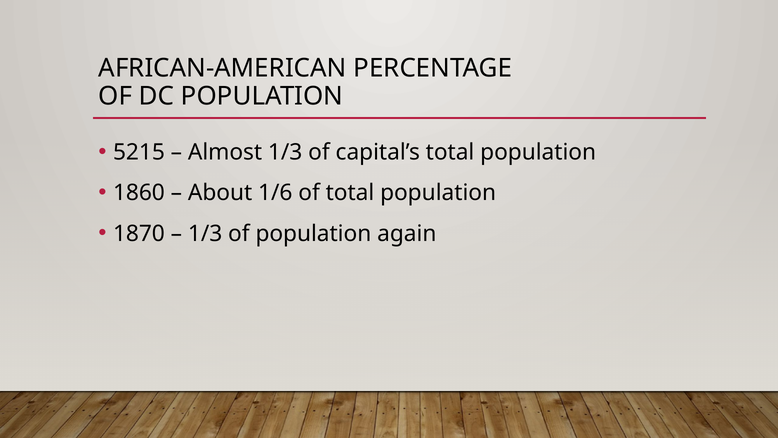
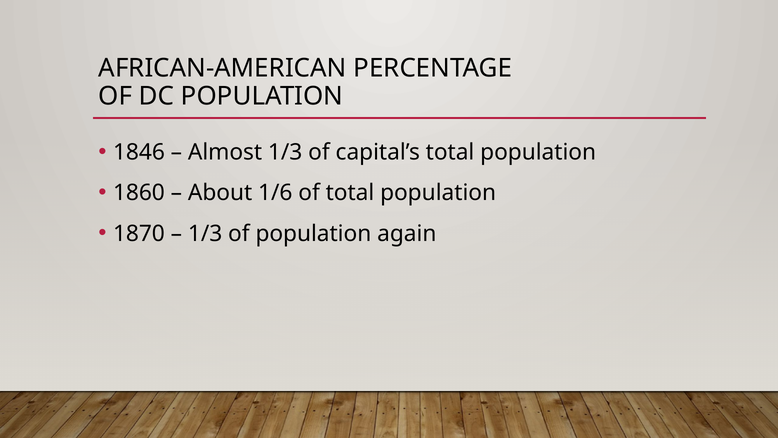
5215: 5215 -> 1846
